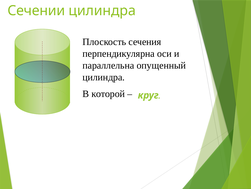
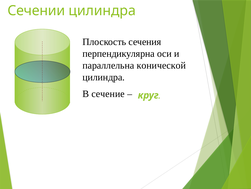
опущенный: опущенный -> конической
которой: которой -> сечение
